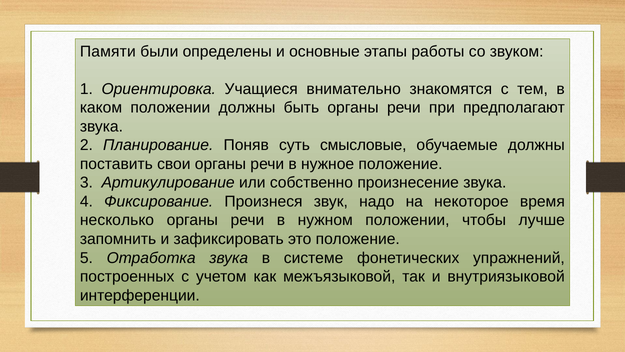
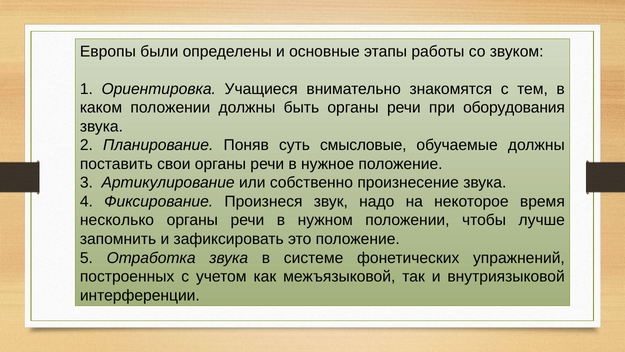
Памяти: Памяти -> Европы
предполагают: предполагают -> оборудования
